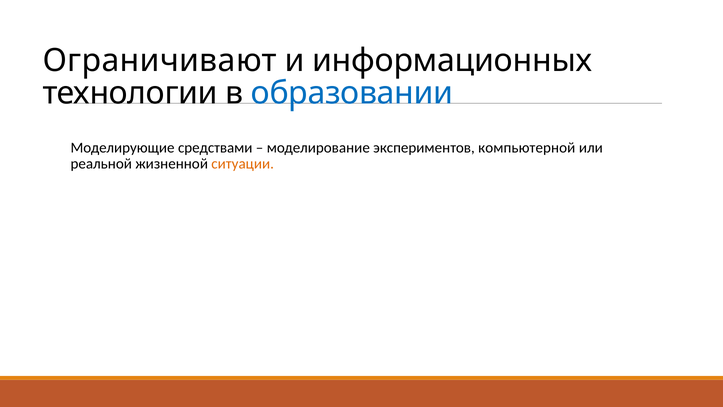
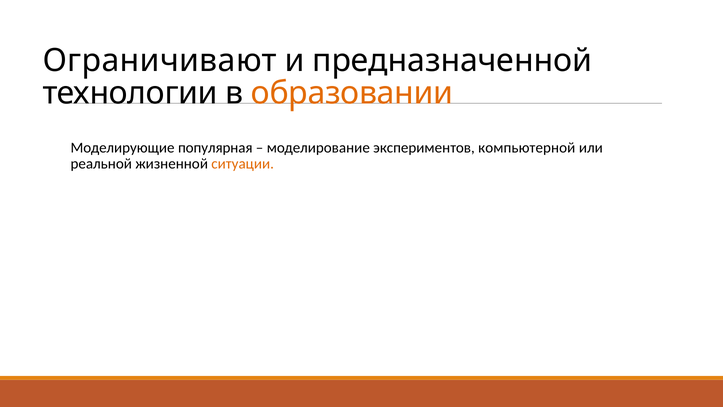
информационных: информационных -> предназначенной
образовании colour: blue -> orange
средствами: средствами -> популярная
